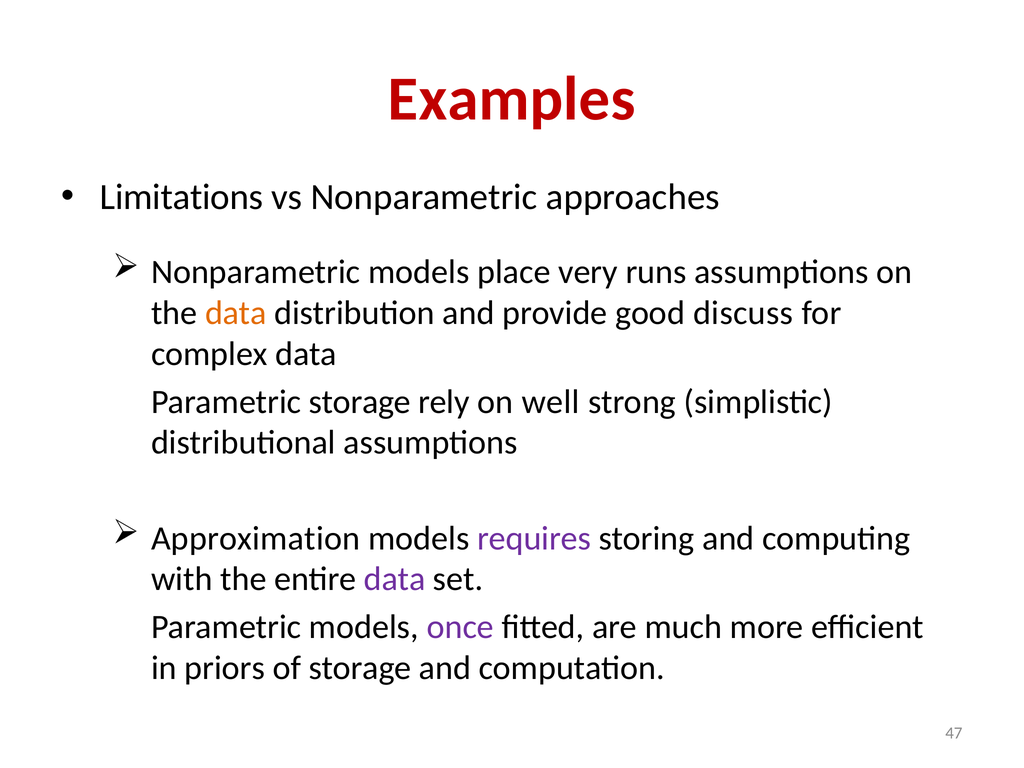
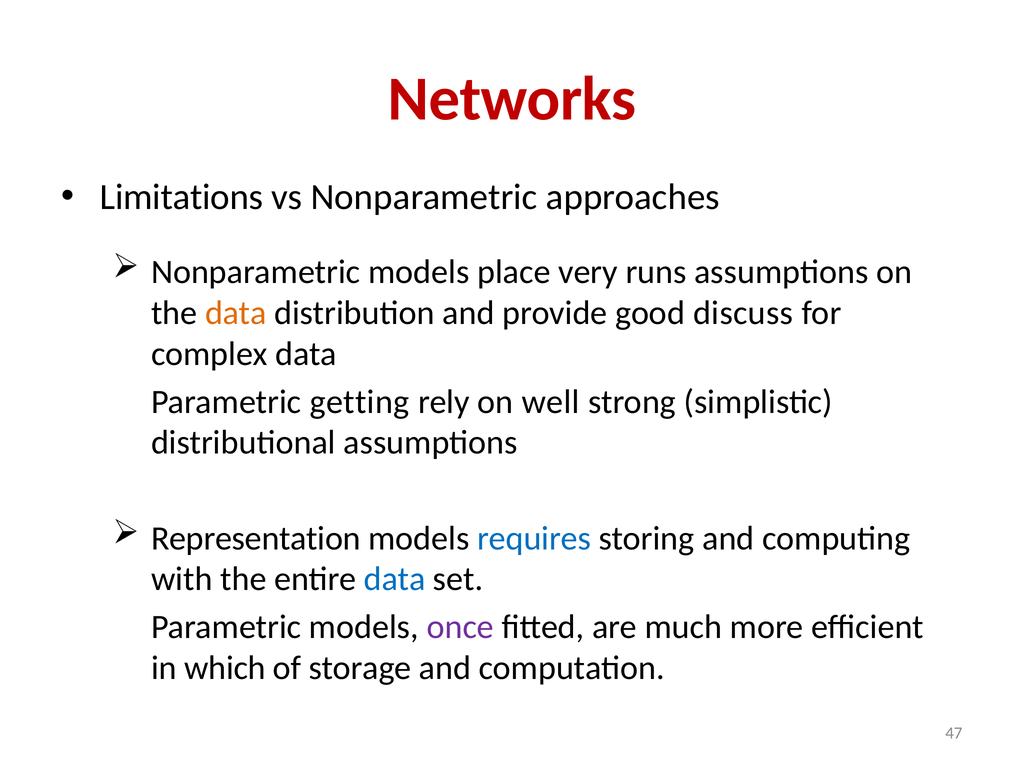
Examples: Examples -> Networks
Parametric storage: storage -> getting
Approximation: Approximation -> Representation
requires colour: purple -> blue
data at (395, 579) colour: purple -> blue
priors: priors -> which
